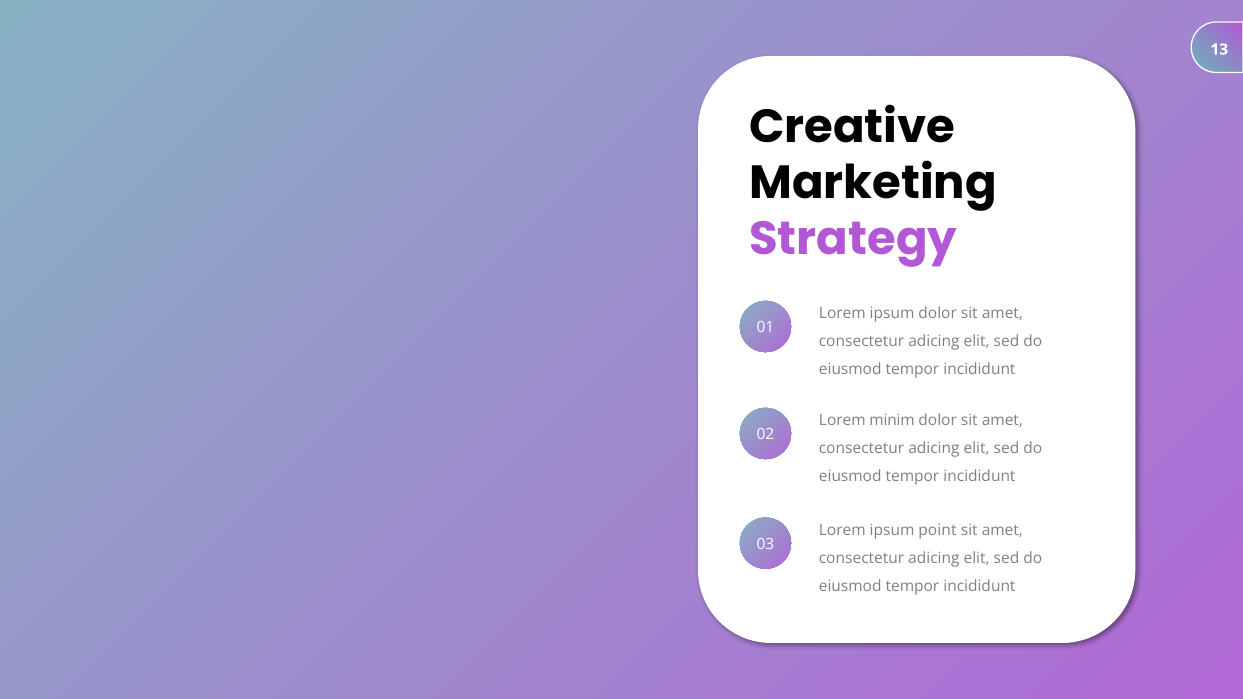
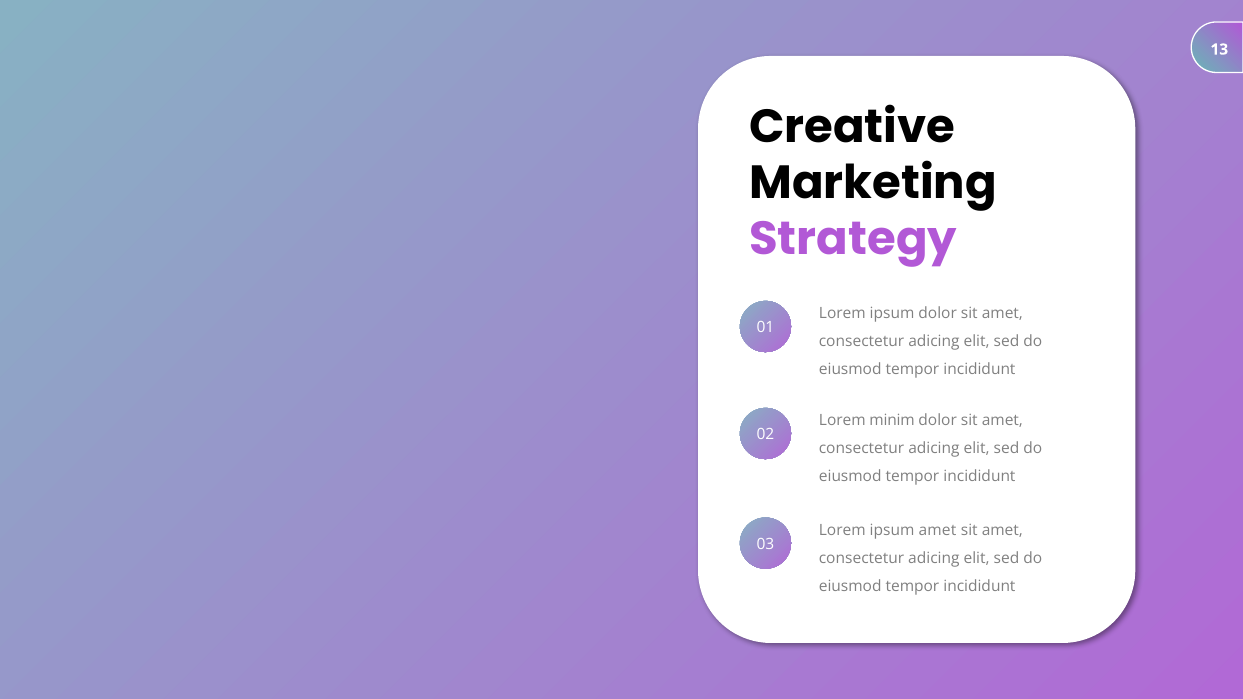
ipsum point: point -> amet
